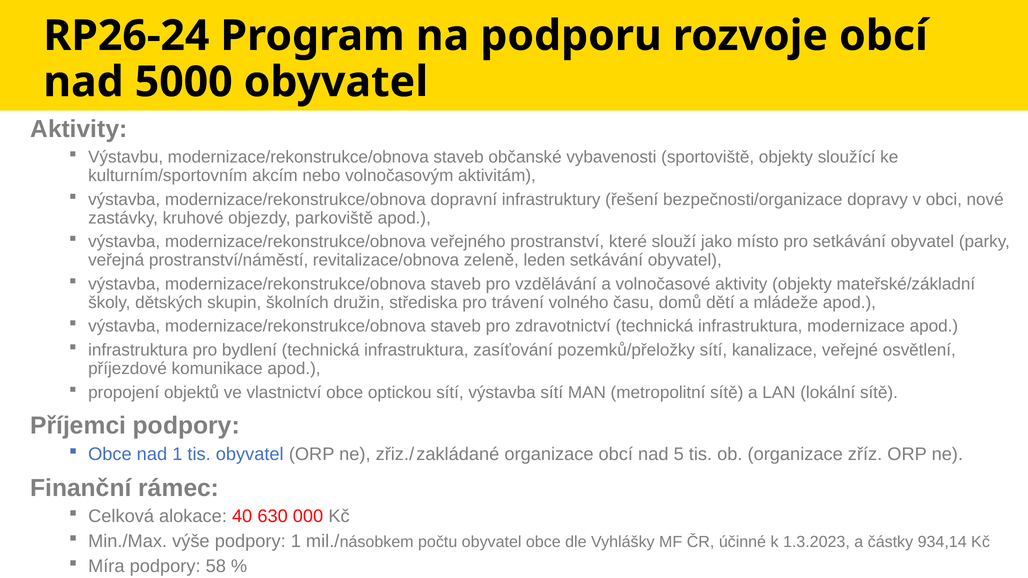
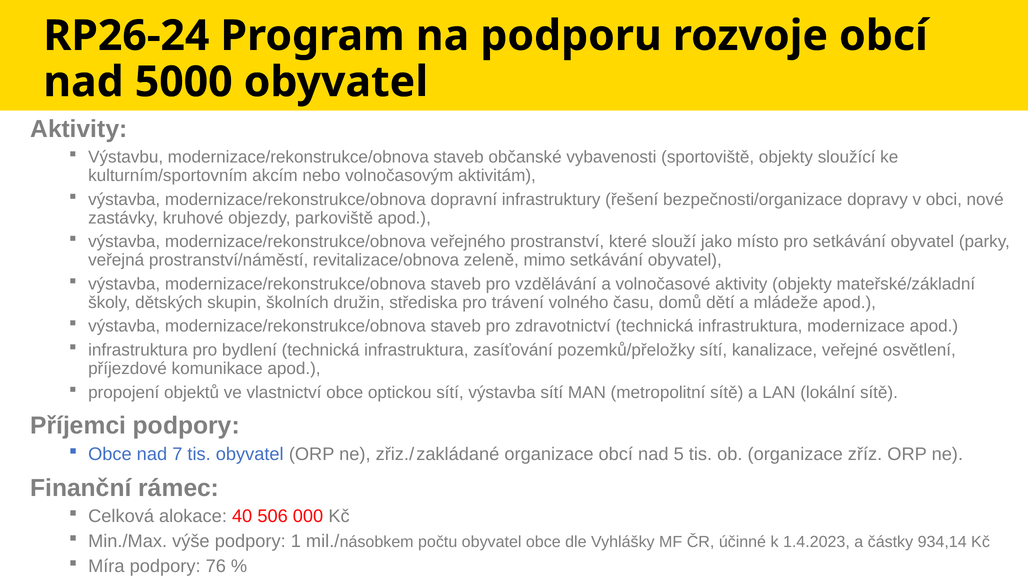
leden: leden -> mimo
nad 1: 1 -> 7
630: 630 -> 506
1.3.2023: 1.3.2023 -> 1.4.2023
58: 58 -> 76
